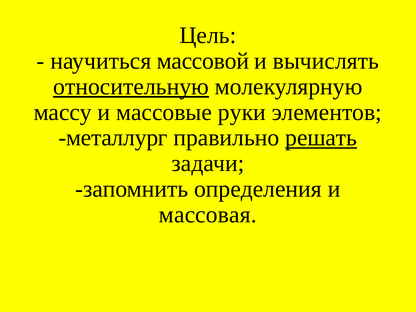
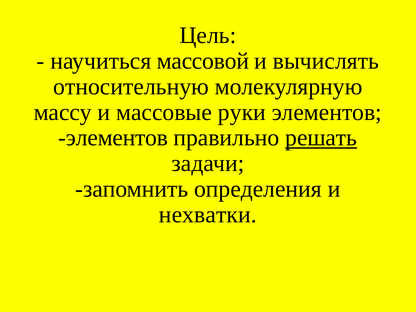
относительную underline: present -> none
металлург at (113, 138): металлург -> элементов
массовая: массовая -> нехватки
